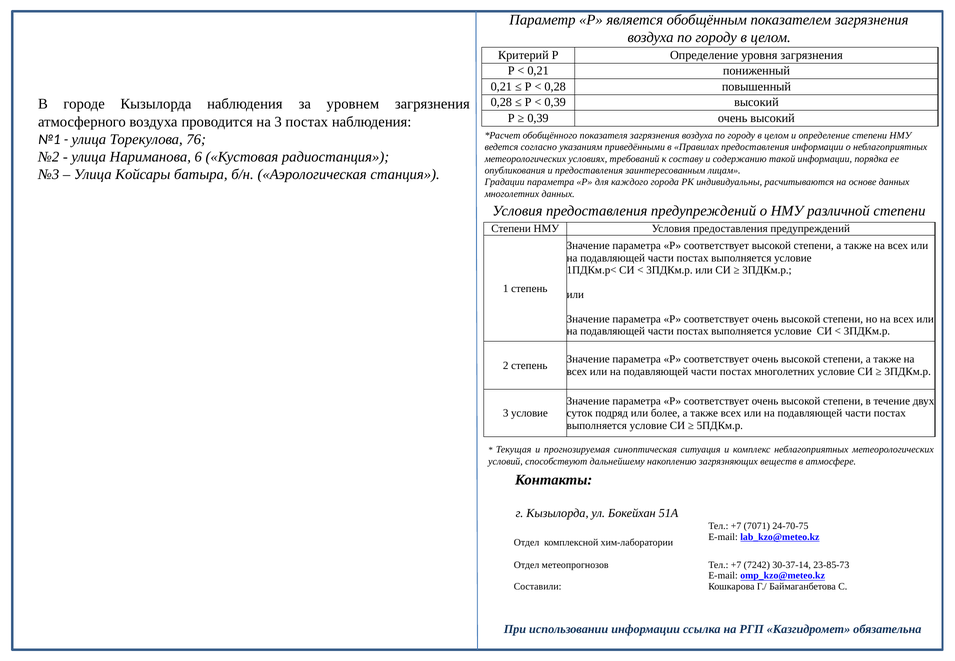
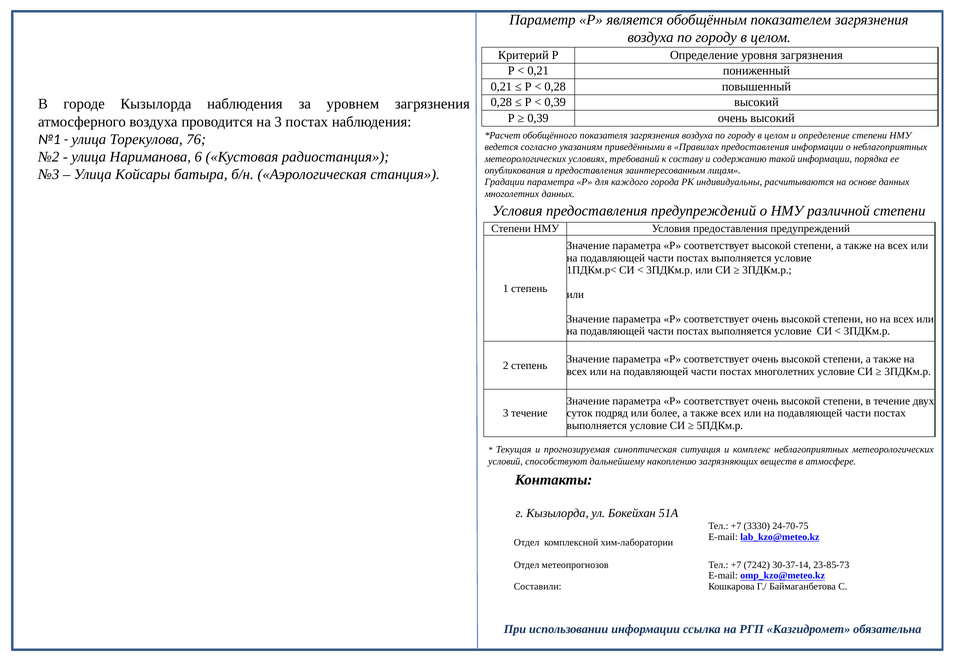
3 условие: условие -> течение
7071: 7071 -> 3330
